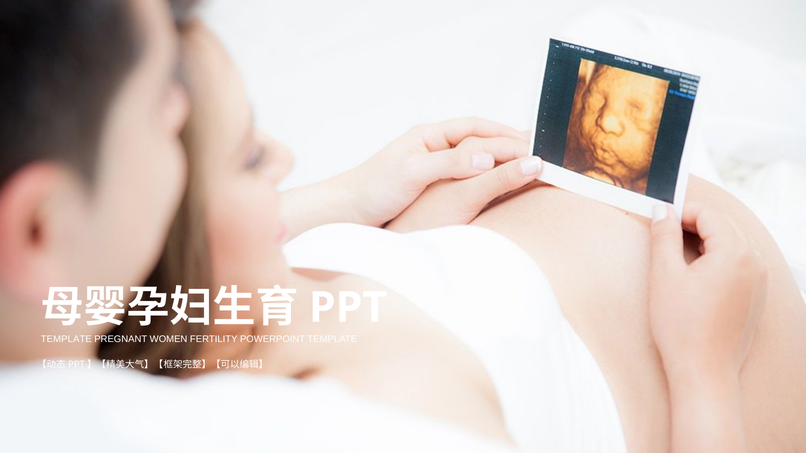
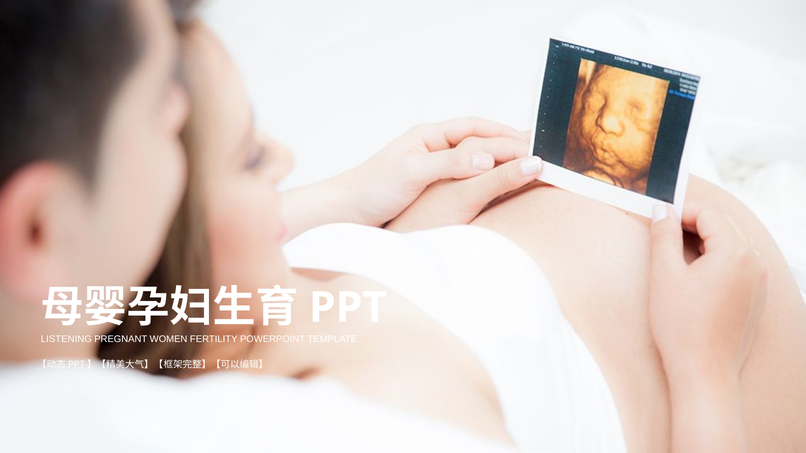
TEMPLATE at (66, 339): TEMPLATE -> LISTENING
